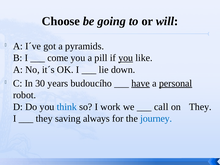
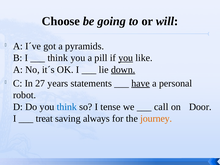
come at (58, 58): come -> think
down underline: none -> present
30: 30 -> 27
budoucího: budoucího -> statements
personal underline: present -> none
work: work -> tense
on They: They -> Door
they at (44, 119): they -> treat
journey colour: blue -> orange
